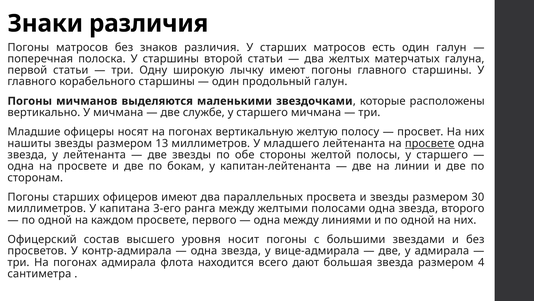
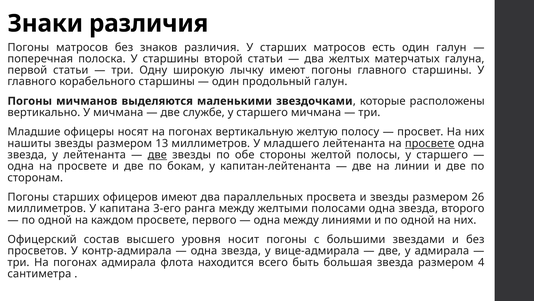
две at (157, 155) underline: none -> present
30: 30 -> 26
дают: дают -> быть
